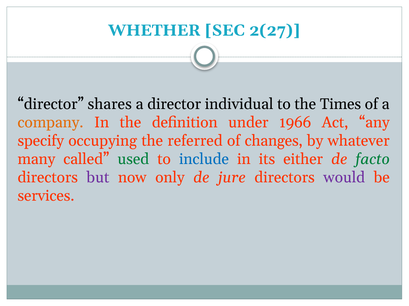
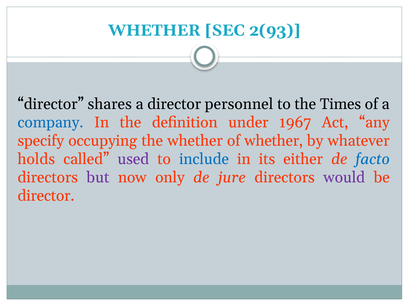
2(27: 2(27 -> 2(93
individual: individual -> personnel
company colour: orange -> blue
1966: 1966 -> 1967
the referred: referred -> whether
of changes: changes -> whether
many: many -> holds
used colour: green -> purple
facto colour: green -> blue
services at (46, 196): services -> director
